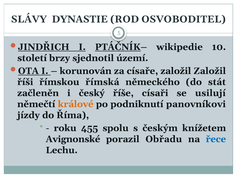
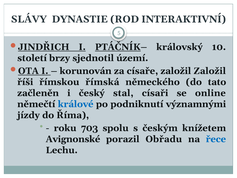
OSVOBODITEL: OSVOBODITEL -> INTERAKTIVNÍ
wikipedie: wikipedie -> královský
stát: stát -> tato
říše: říše -> stal
usilují: usilují -> online
králové colour: orange -> blue
panovníkovi: panovníkovi -> významnými
455: 455 -> 703
